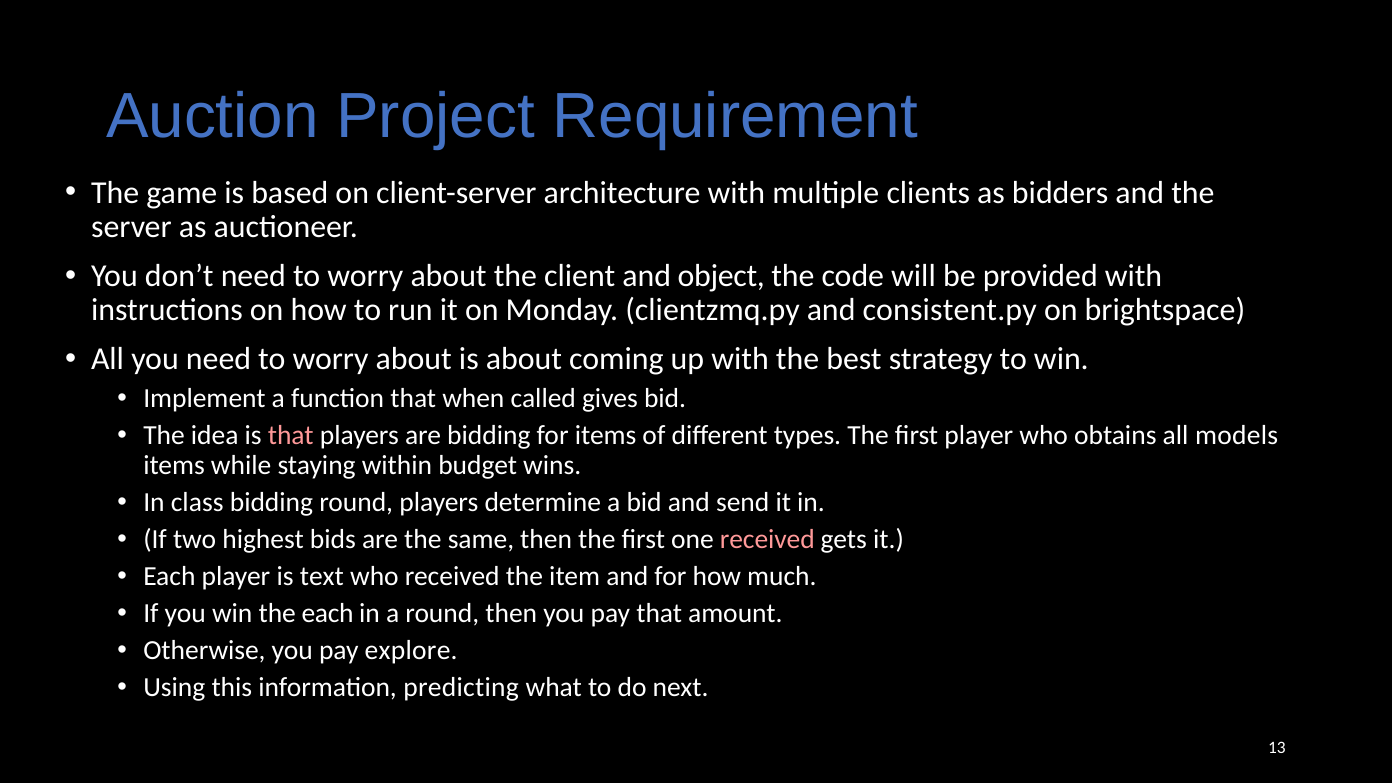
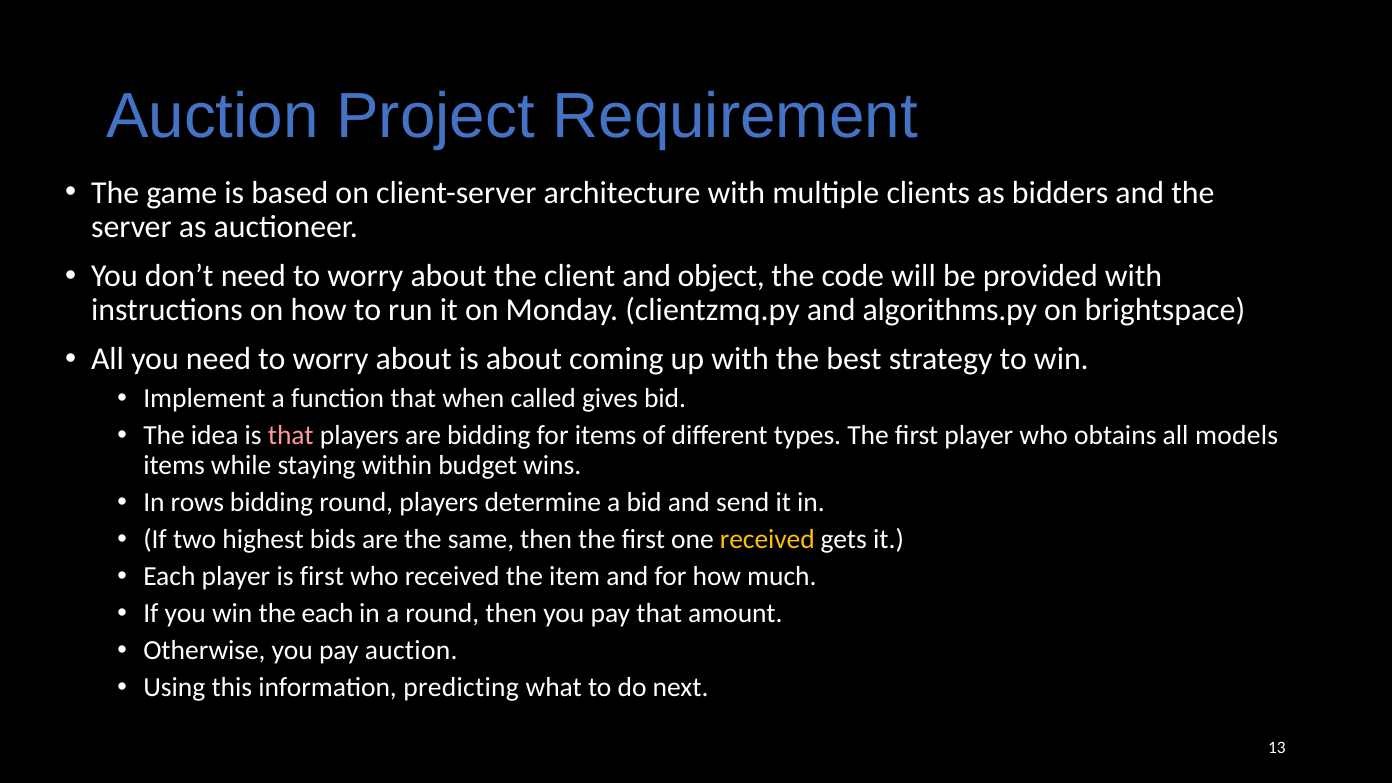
consistent.py: consistent.py -> algorithms.py
class: class -> rows
received at (767, 539) colour: pink -> yellow
is text: text -> first
pay explore: explore -> auction
